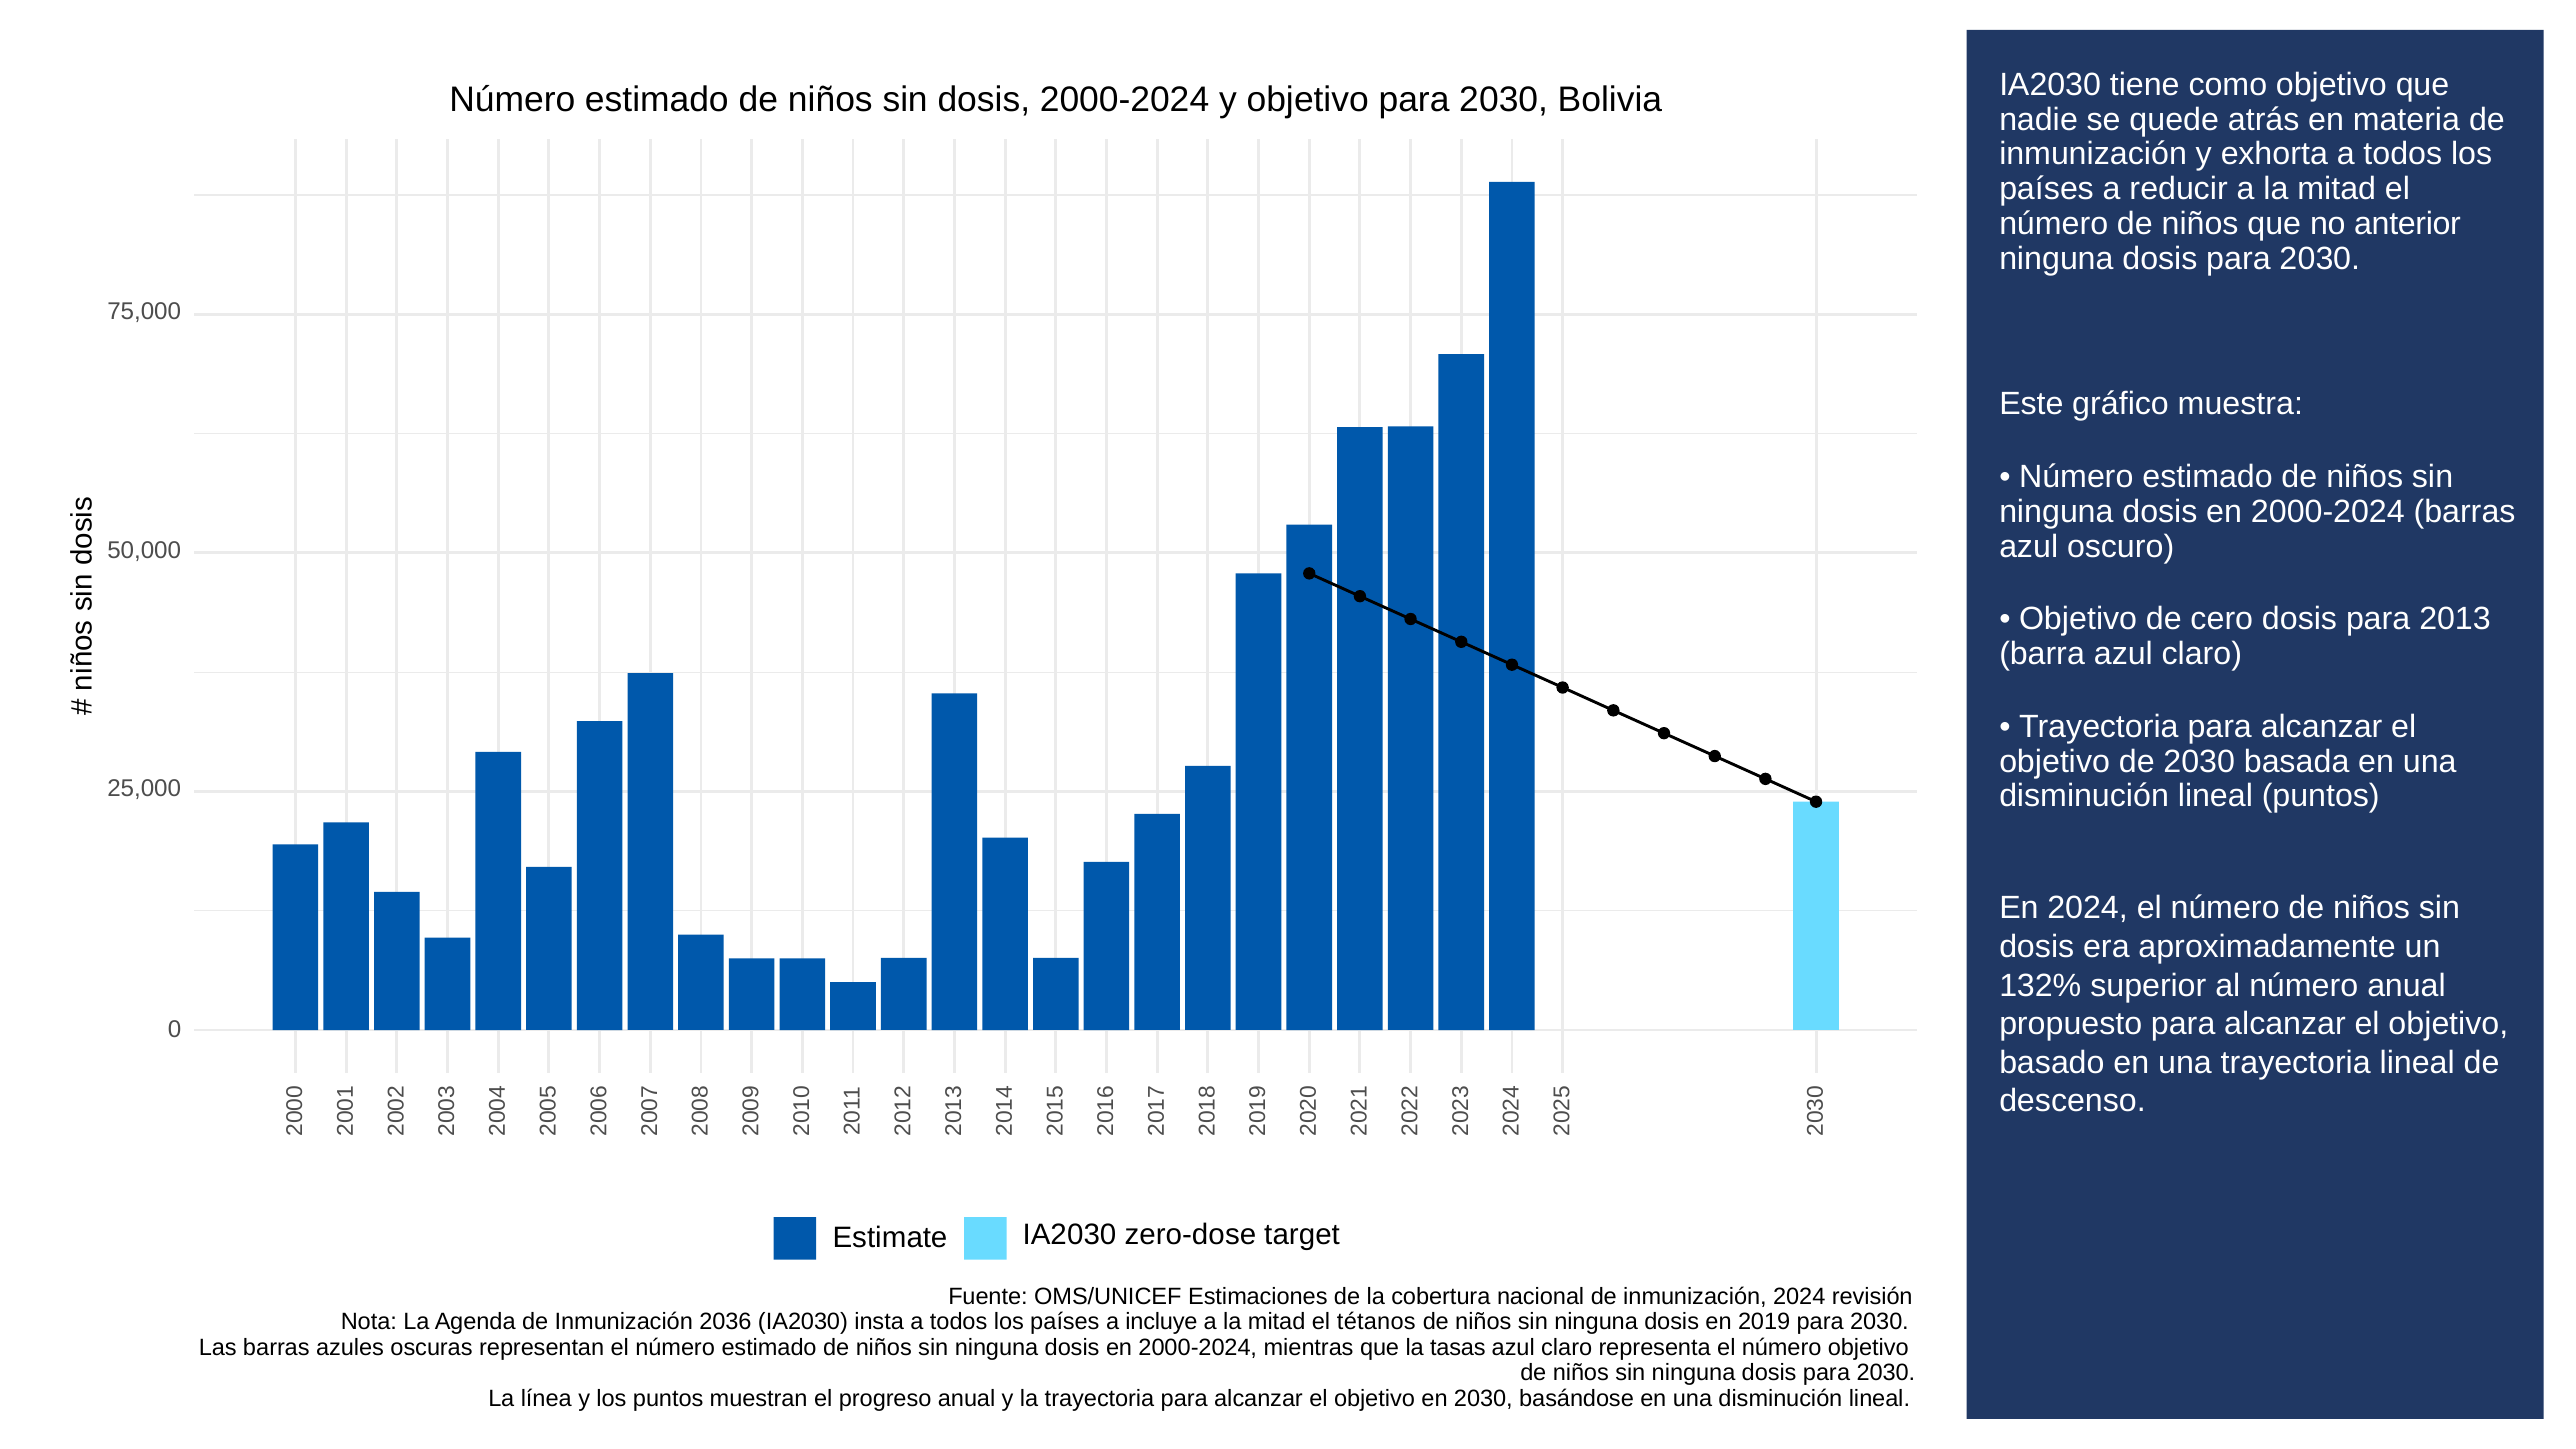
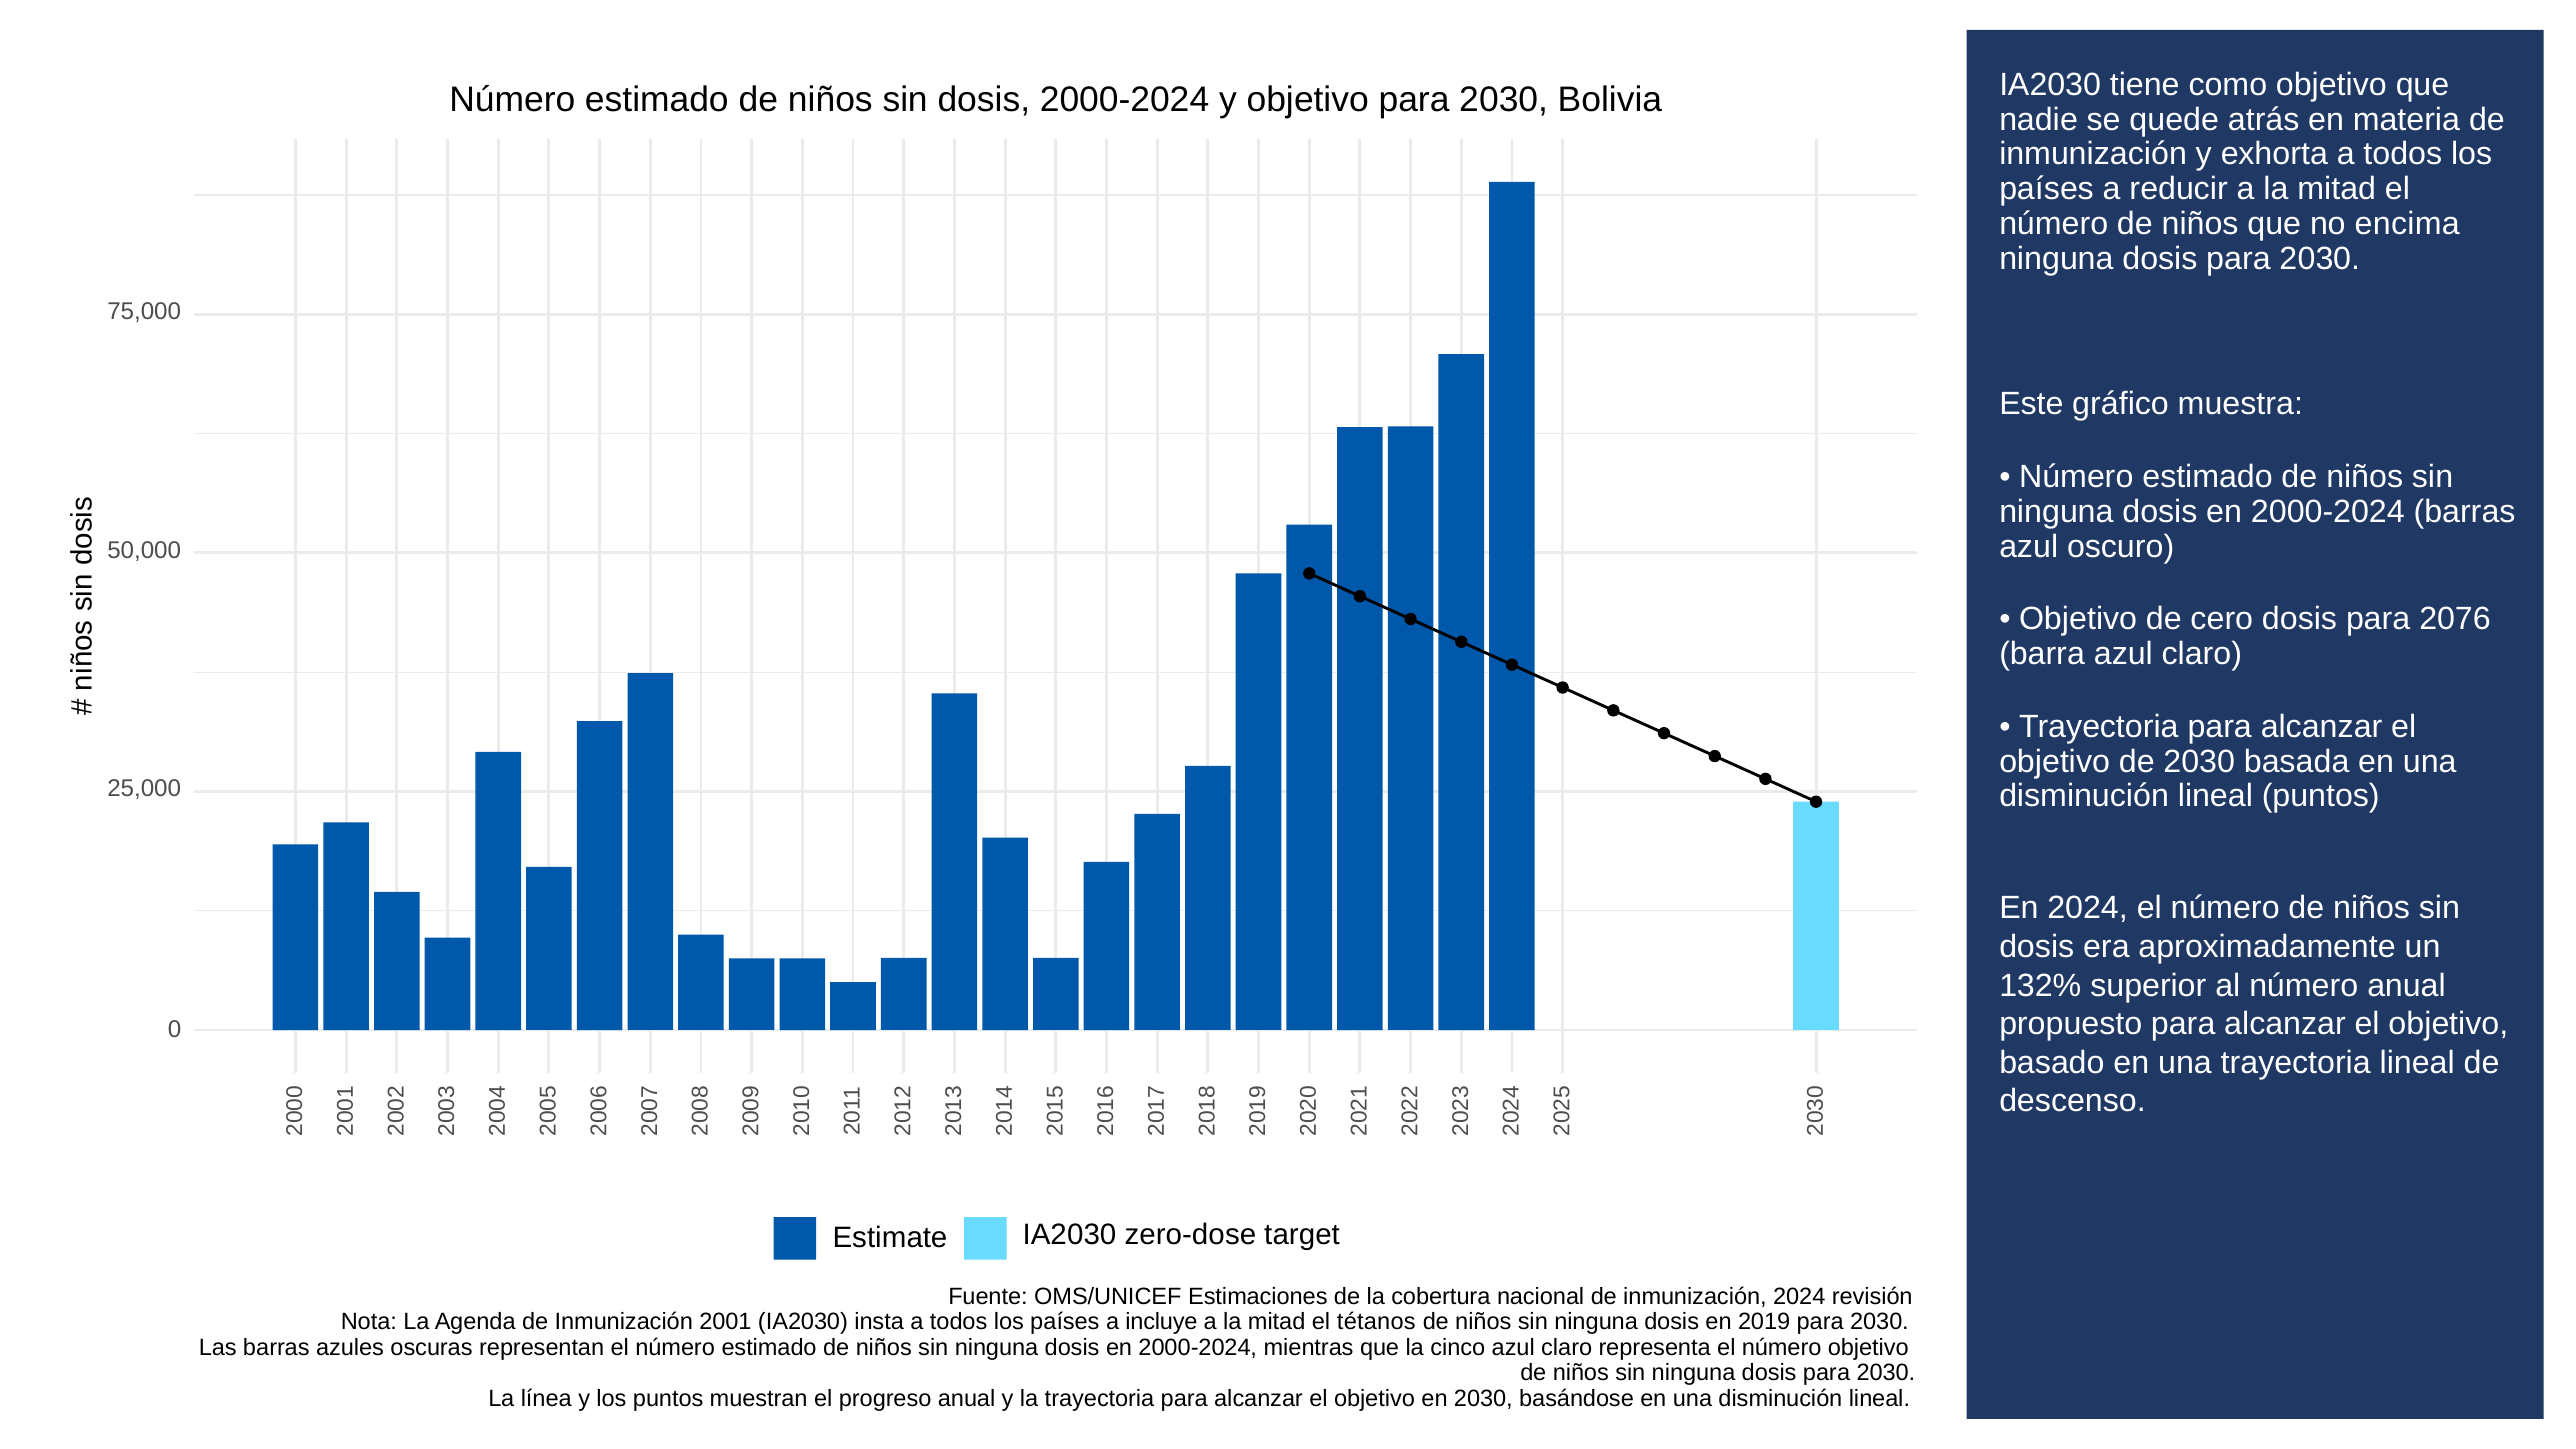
anterior: anterior -> encima
2013: 2013 -> 2076
2036: 2036 -> 2001
tasas: tasas -> cinco
